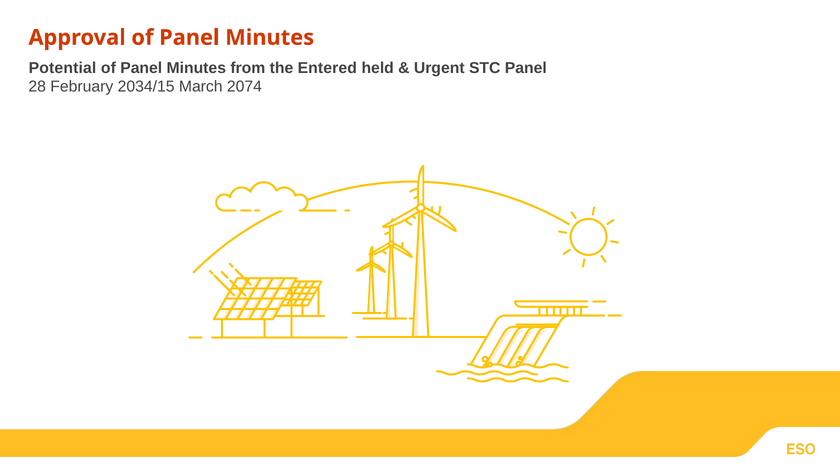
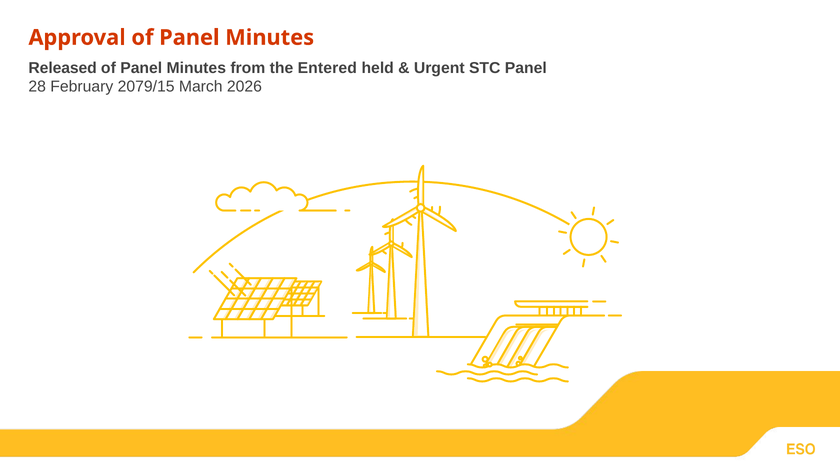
Potential: Potential -> Released
2034/15: 2034/15 -> 2079/15
2074: 2074 -> 2026
